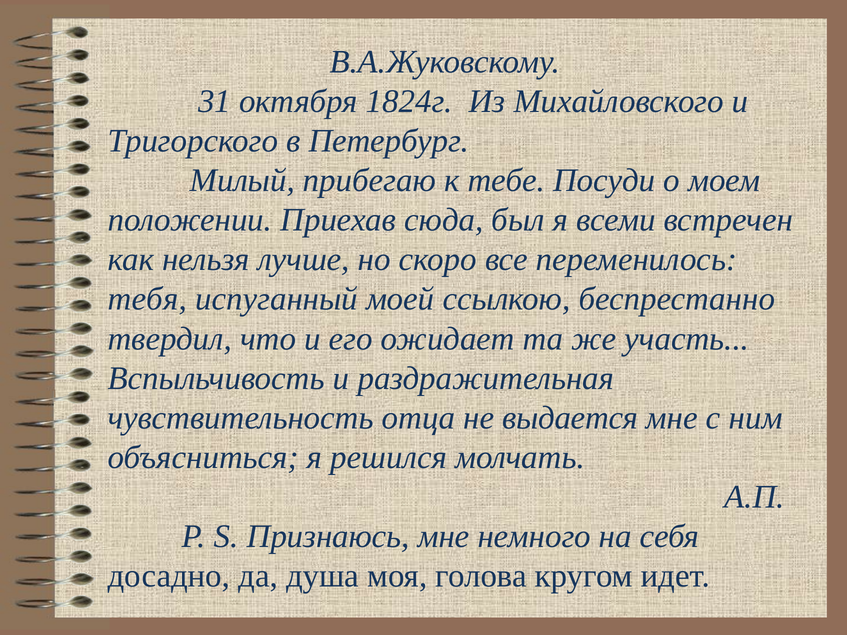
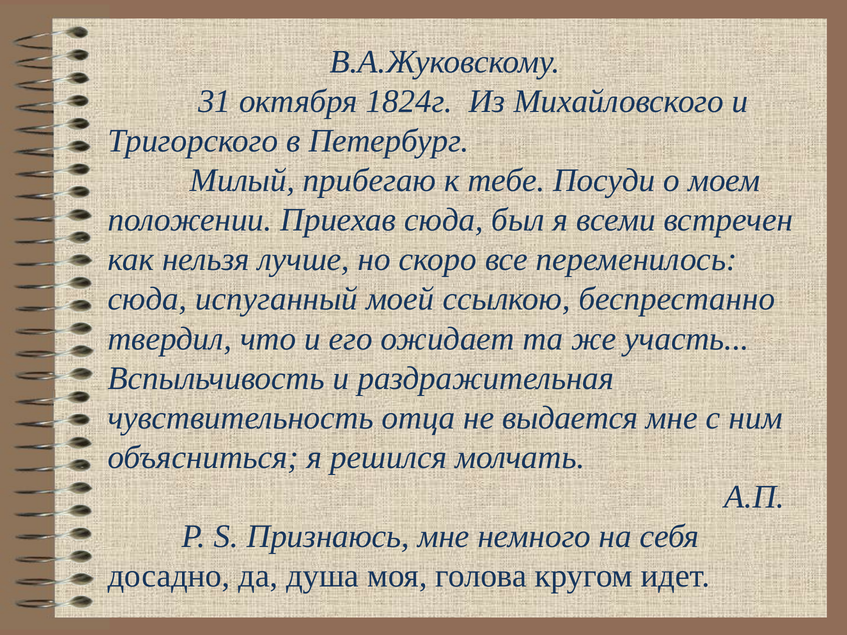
тебя at (147, 299): тебя -> сюда
